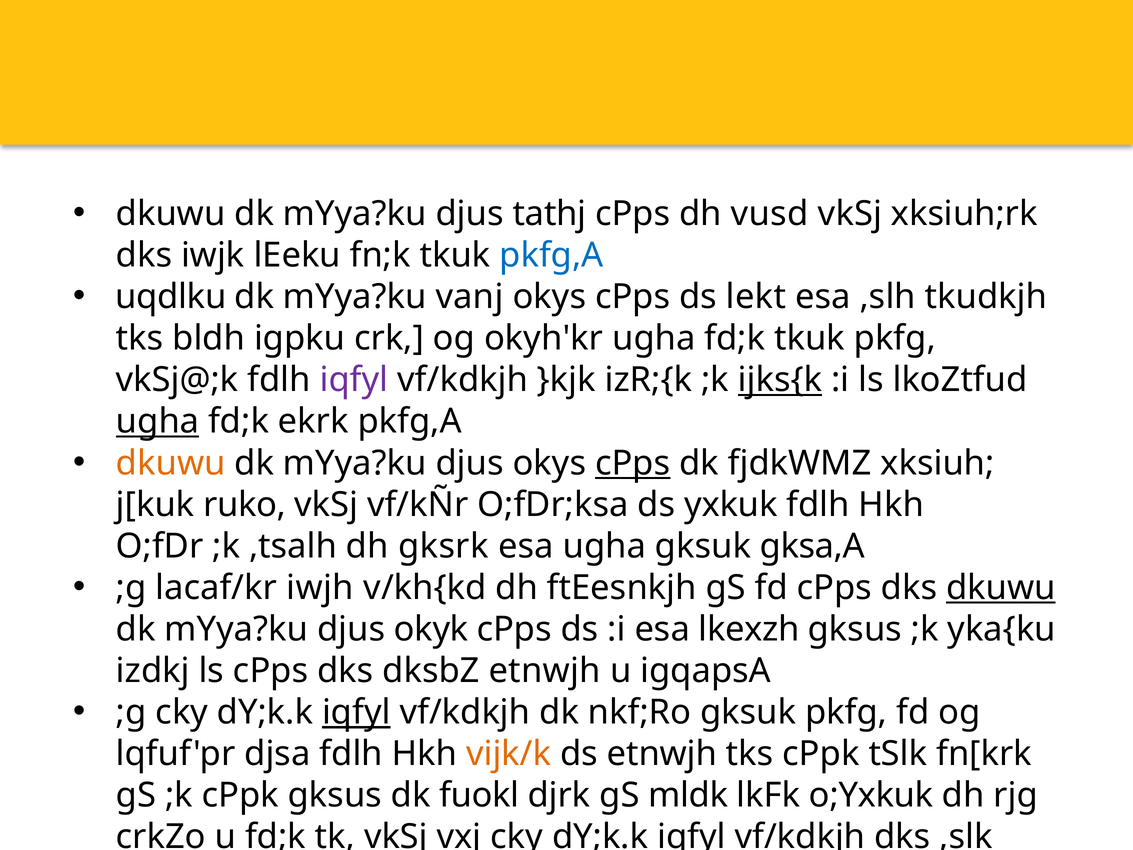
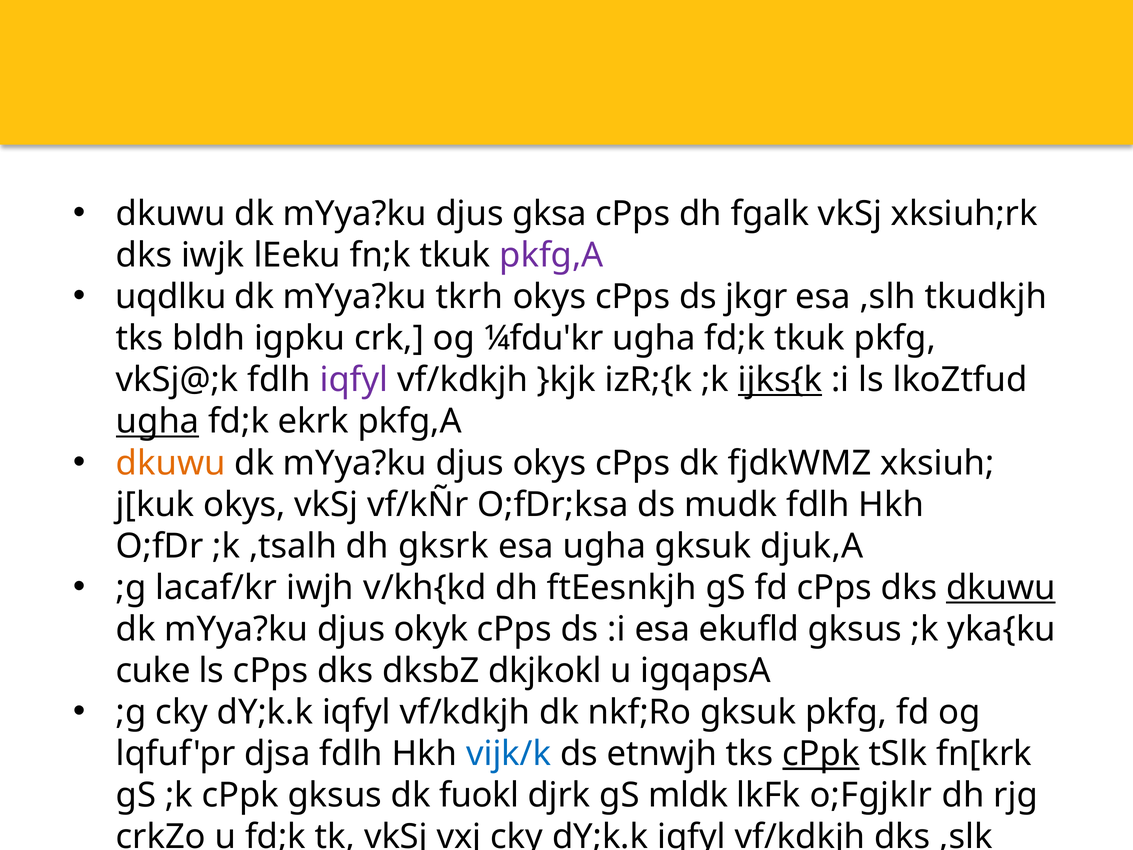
tathj: tathj -> gksa
vusd: vusd -> fgalk
pkfg,A at (551, 255) colour: blue -> purple
vanj: vanj -> tkrh
lekt: lekt -> jkgr
okyh'kr: okyh'kr -> ¼fdu'kr
cPps at (633, 463) underline: present -> none
j[kuk ruko: ruko -> okys
yxkuk: yxkuk -> mudk
gksa,A: gksa,A -> djuk,A
lkexzh: lkexzh -> ekufld
izdkj: izdkj -> cuke
dksbZ etnwjh: etnwjh -> dkjkokl
iqfyl at (356, 712) underline: present -> none
vijk/k colour: orange -> blue
cPpk at (821, 754) underline: none -> present
o;Yxkuk: o;Yxkuk -> o;Fgjklr
